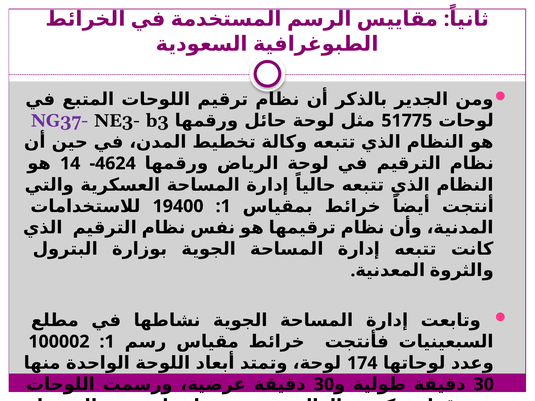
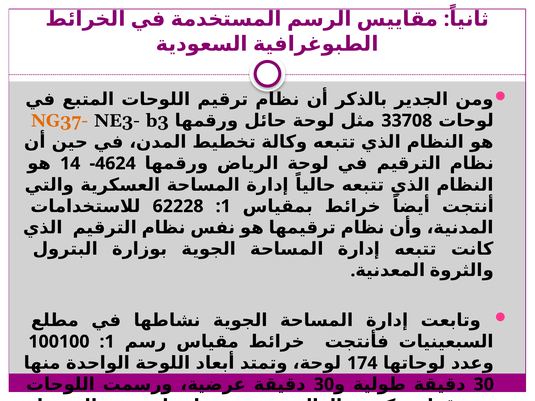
NG37- colour: purple -> orange
51775: 51775 -> 33708
19400: 19400 -> 62228
100002: 100002 -> 100100
